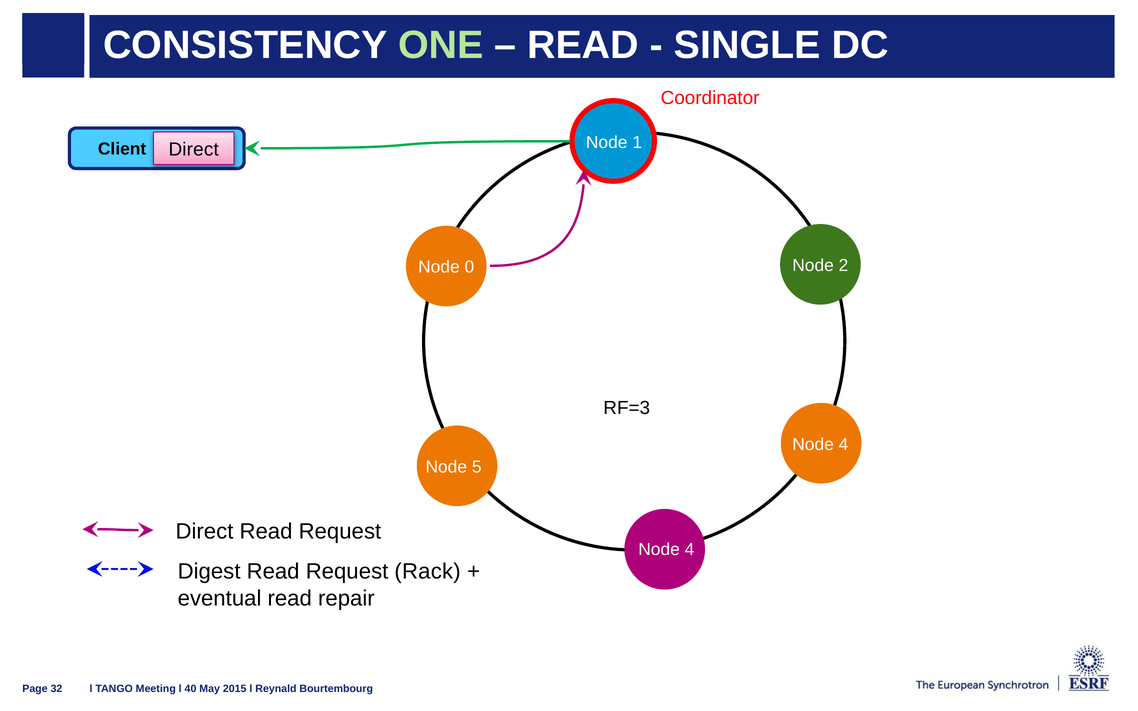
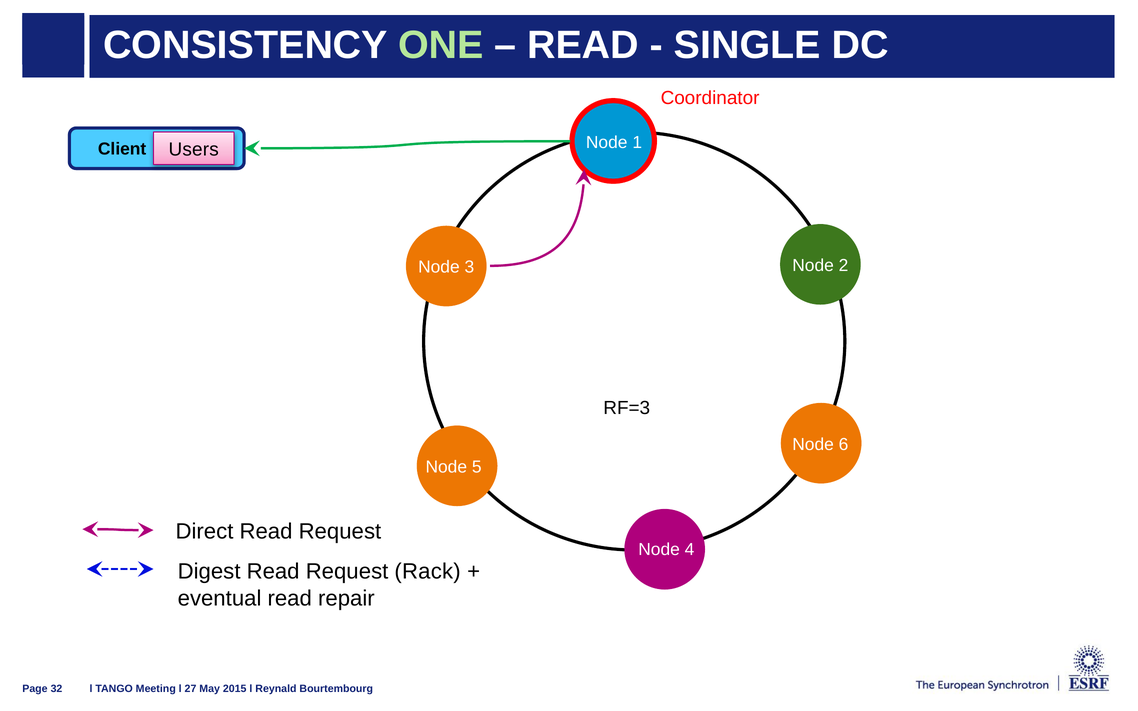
Client Direct: Direct -> Users
0: 0 -> 3
4 at (844, 444): 4 -> 6
40: 40 -> 27
